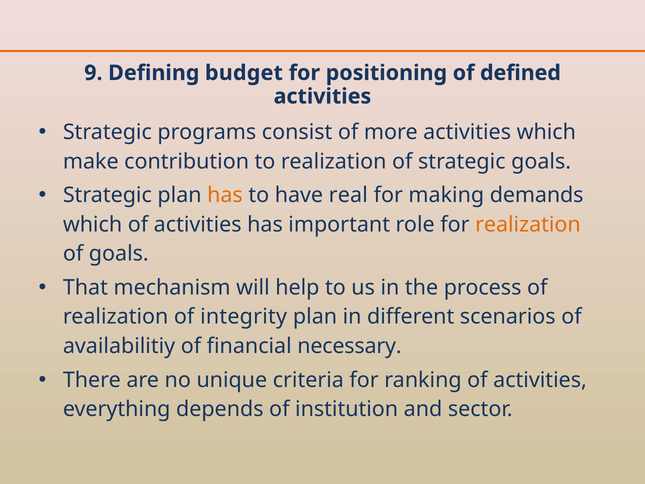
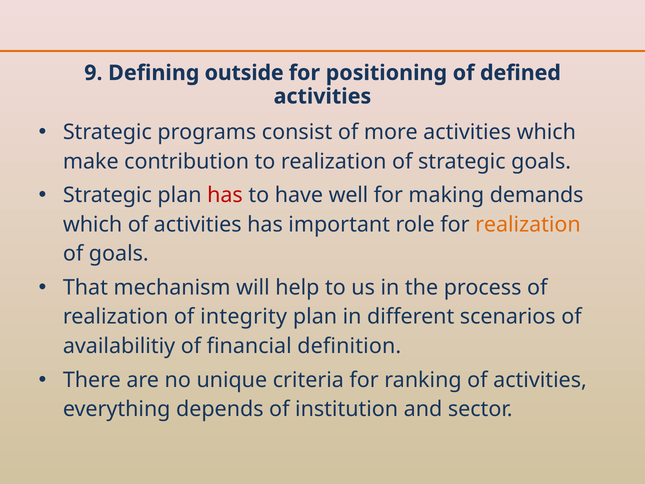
budget: budget -> outside
has at (225, 195) colour: orange -> red
real: real -> well
necessary: necessary -> definition
